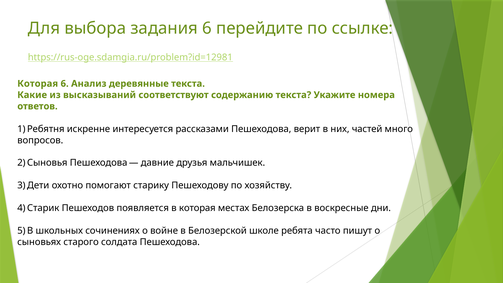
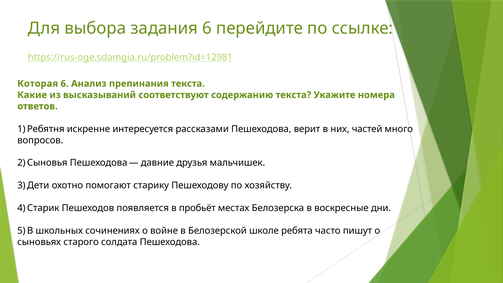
деревянные: деревянные -> препинания
в которая: которая -> пробьёт
